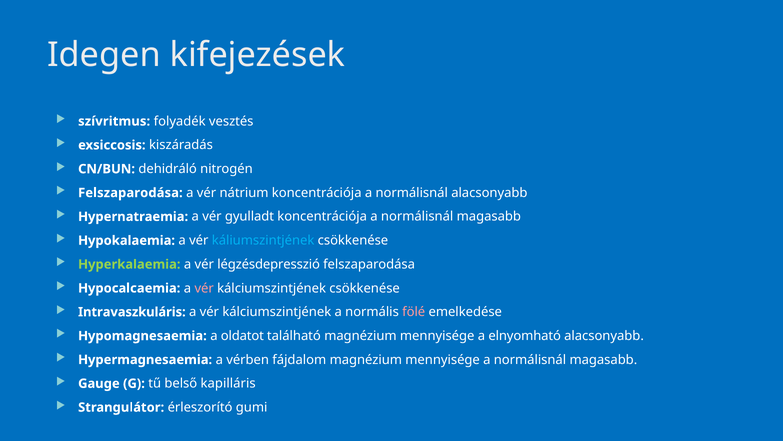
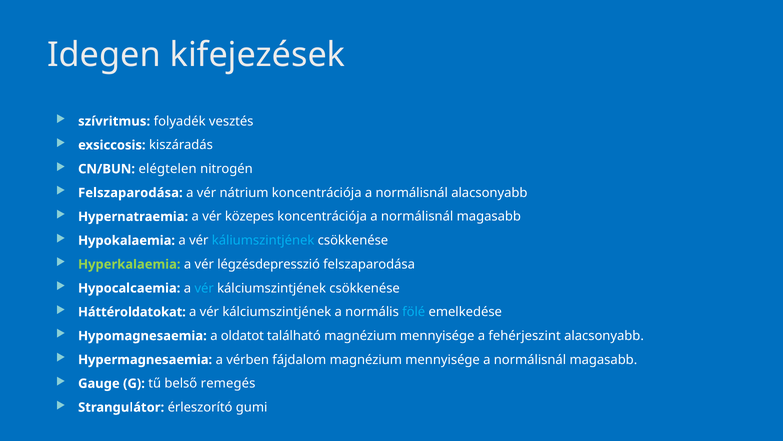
dehidráló: dehidráló -> elégtelen
gyulladt: gyulladt -> közepes
vér at (204, 288) colour: pink -> light blue
Intravaszkuláris: Intravaszkuláris -> Háttéroldatokat
fölé colour: pink -> light blue
elnyomható: elnyomható -> fehérjeszint
kapilláris: kapilláris -> remegés
